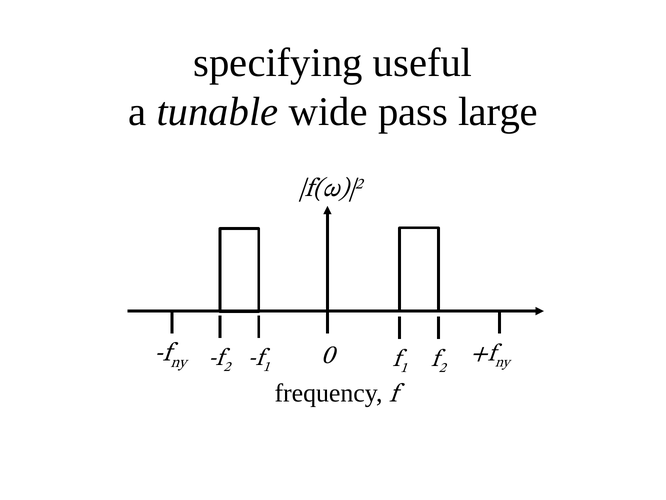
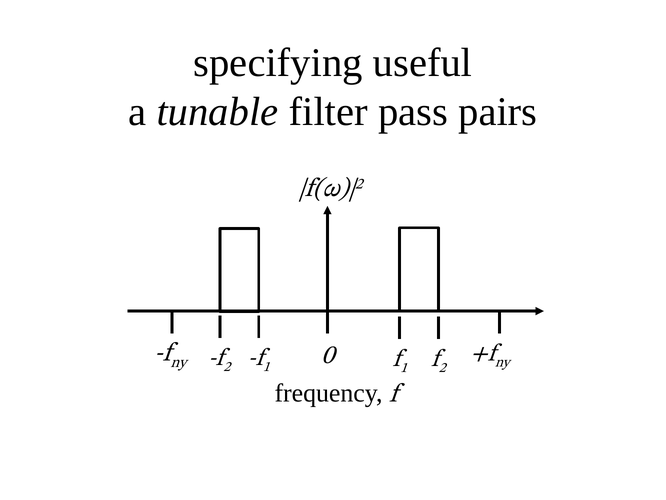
wide: wide -> filter
large: large -> pairs
